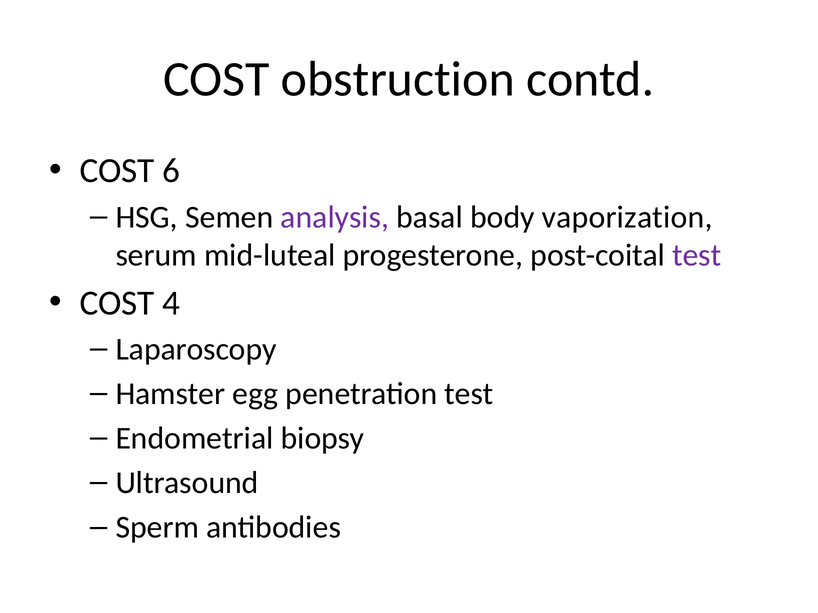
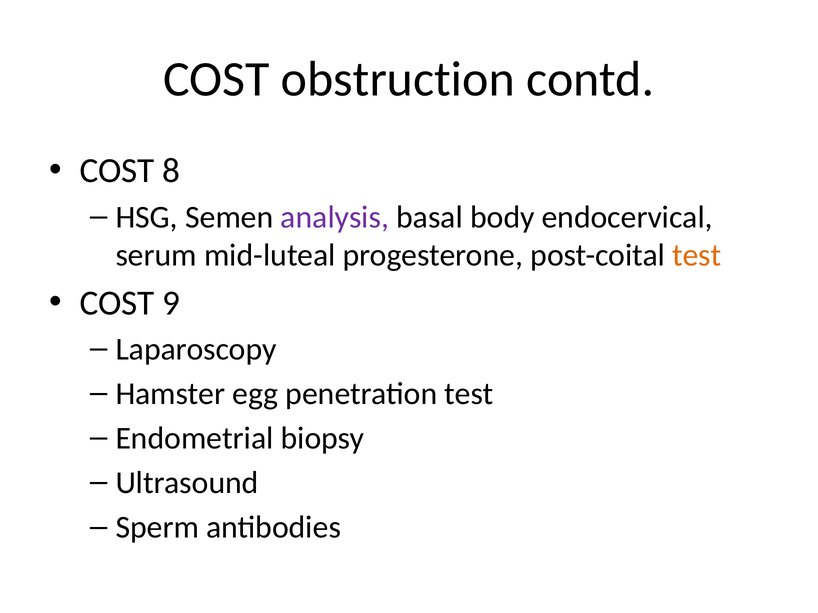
6: 6 -> 8
vaporization: vaporization -> endocervical
test at (697, 255) colour: purple -> orange
4: 4 -> 9
